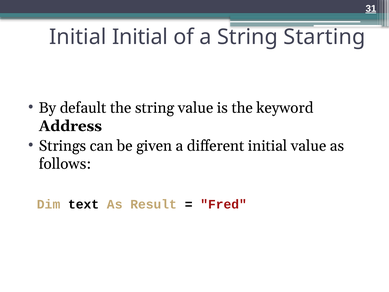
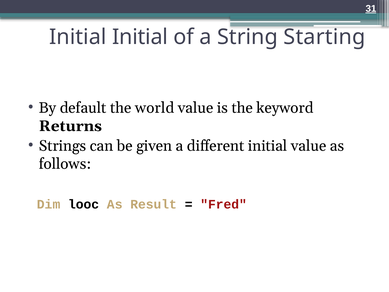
the string: string -> world
Address: Address -> Returns
text: text -> looc
